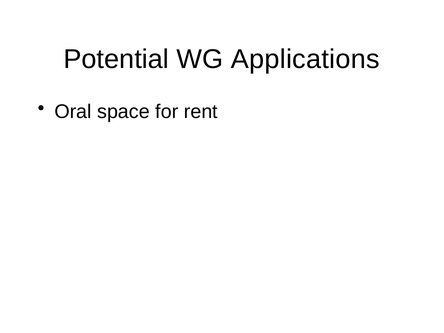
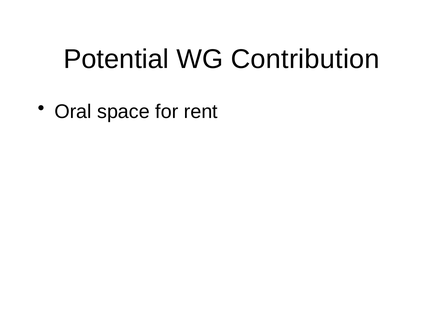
Applications: Applications -> Contribution
